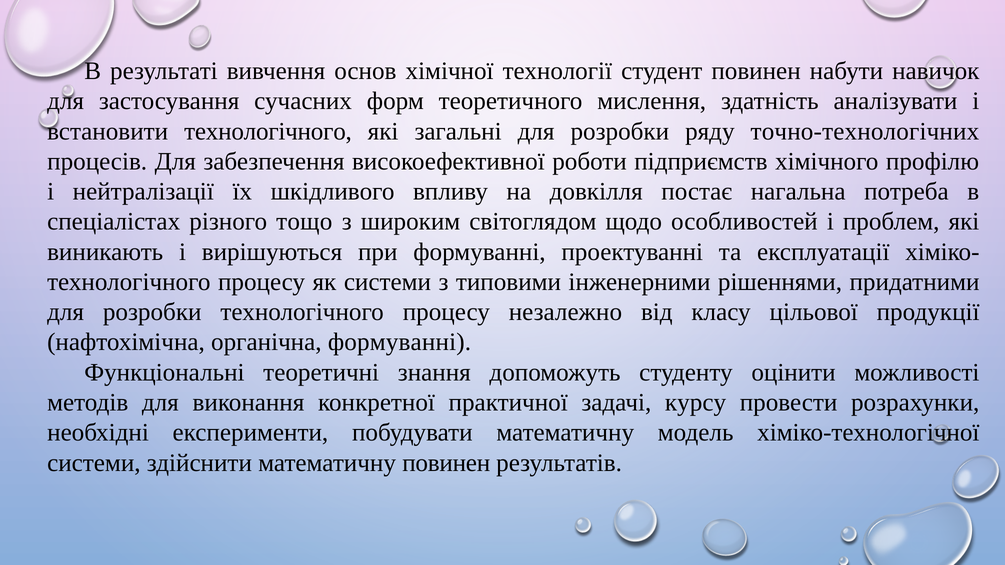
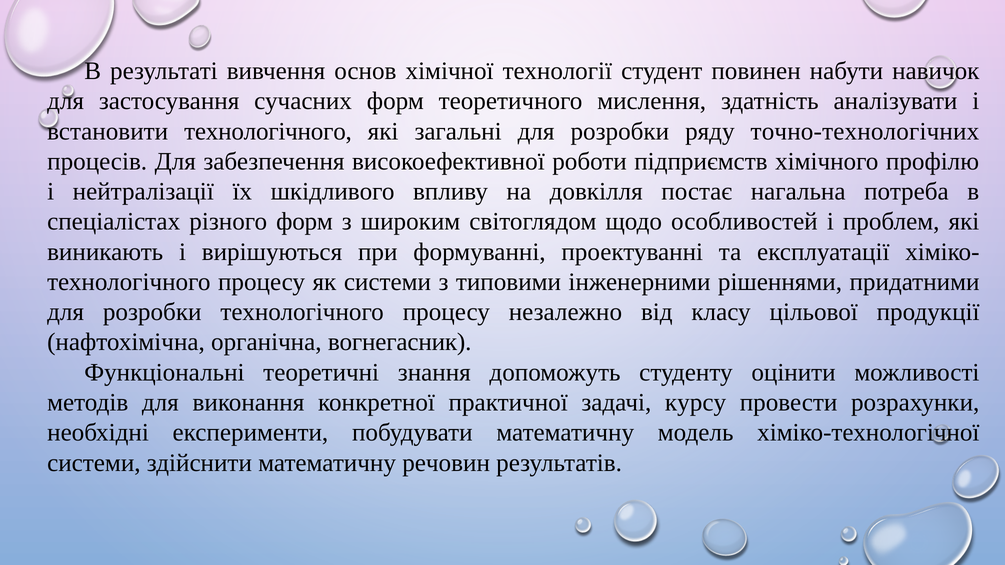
різного тощо: тощо -> форм
органічна формуванні: формуванні -> вогнегасник
математичну повинен: повинен -> речовин
